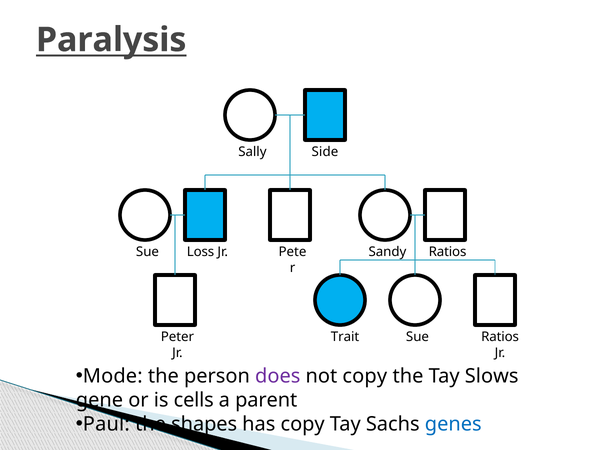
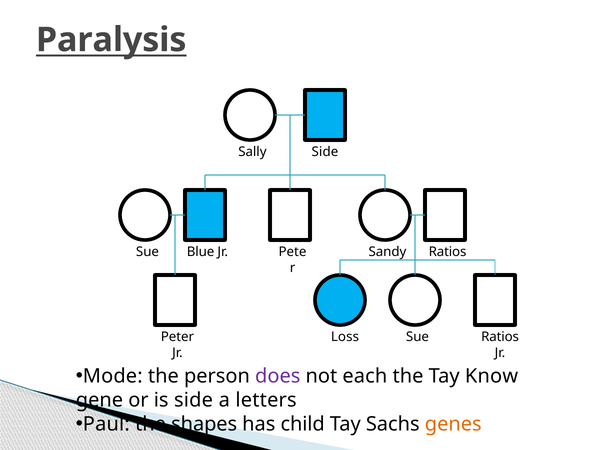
Loss: Loss -> Blue
Trait: Trait -> Loss
not copy: copy -> each
Slows: Slows -> Know
is cells: cells -> side
parent: parent -> letters
has copy: copy -> child
genes colour: blue -> orange
